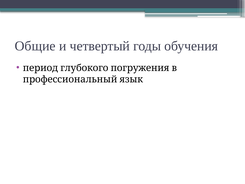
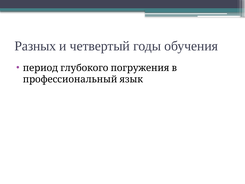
Общие: Общие -> Разных
